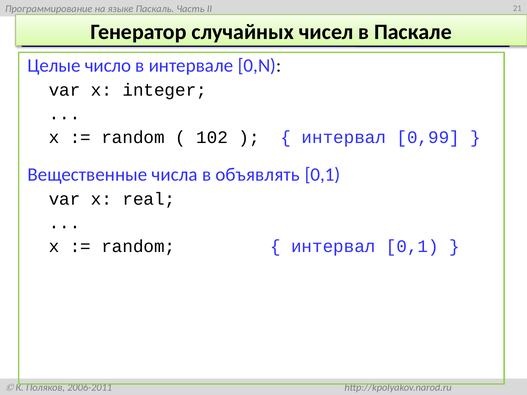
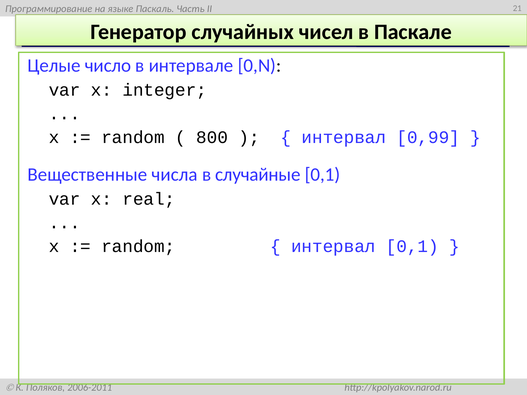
102: 102 -> 800
объявлять: объявлять -> случайные
